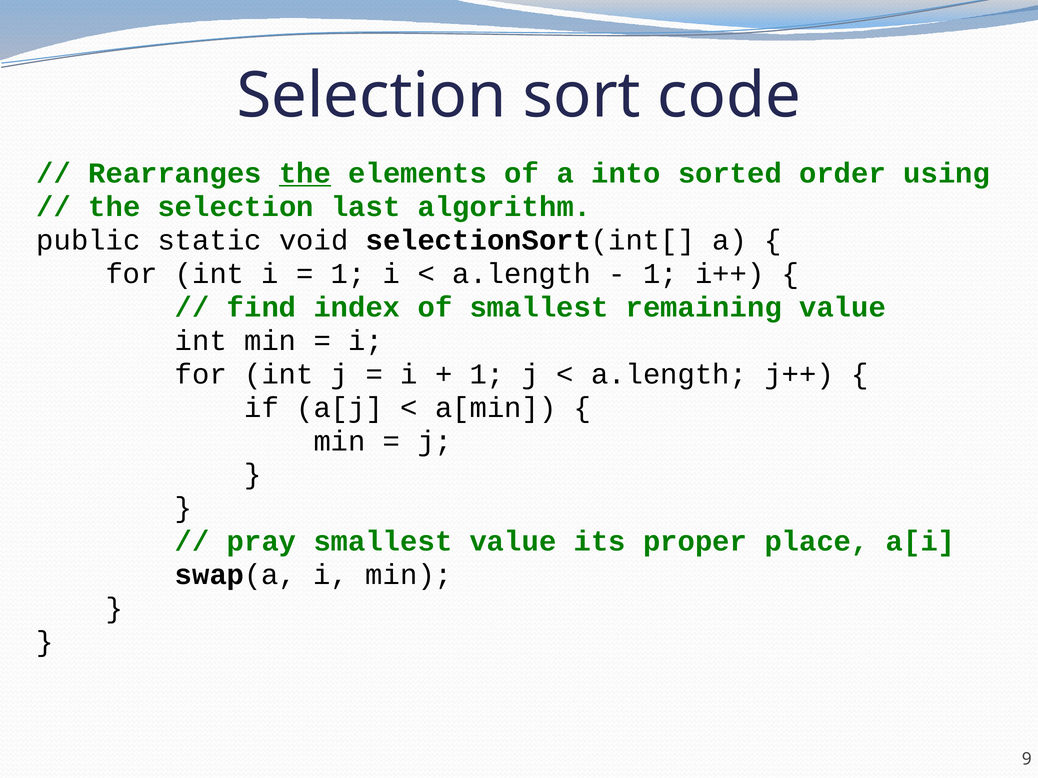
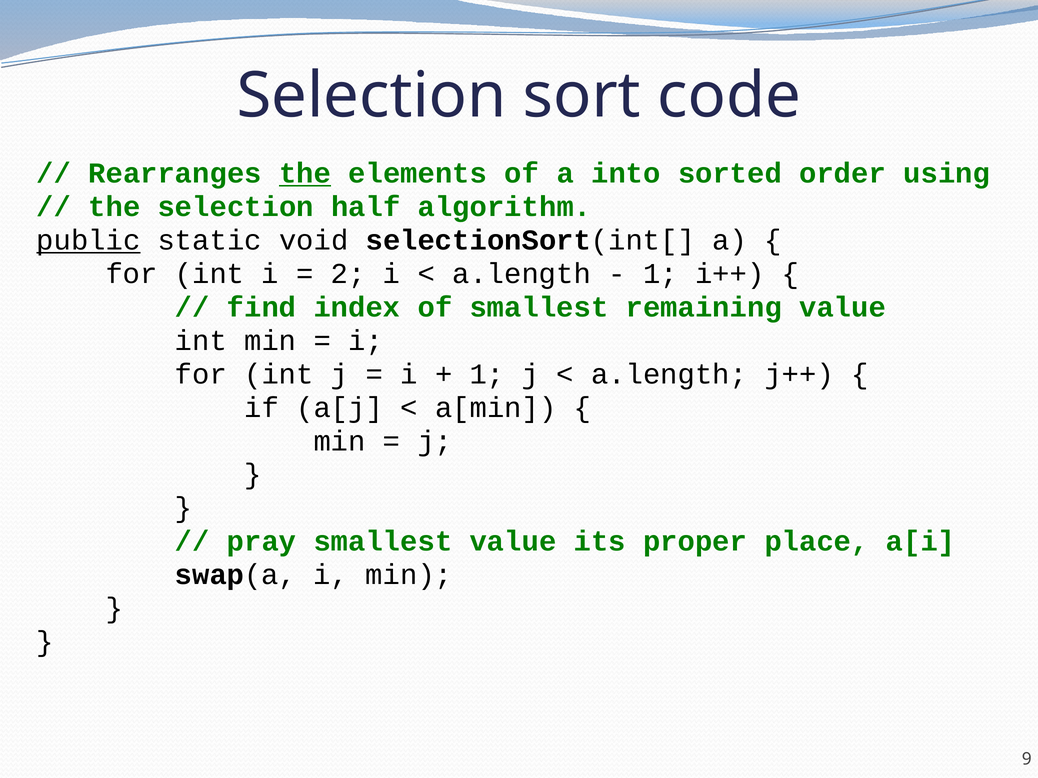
last: last -> half
public underline: none -> present
1 at (348, 274): 1 -> 2
